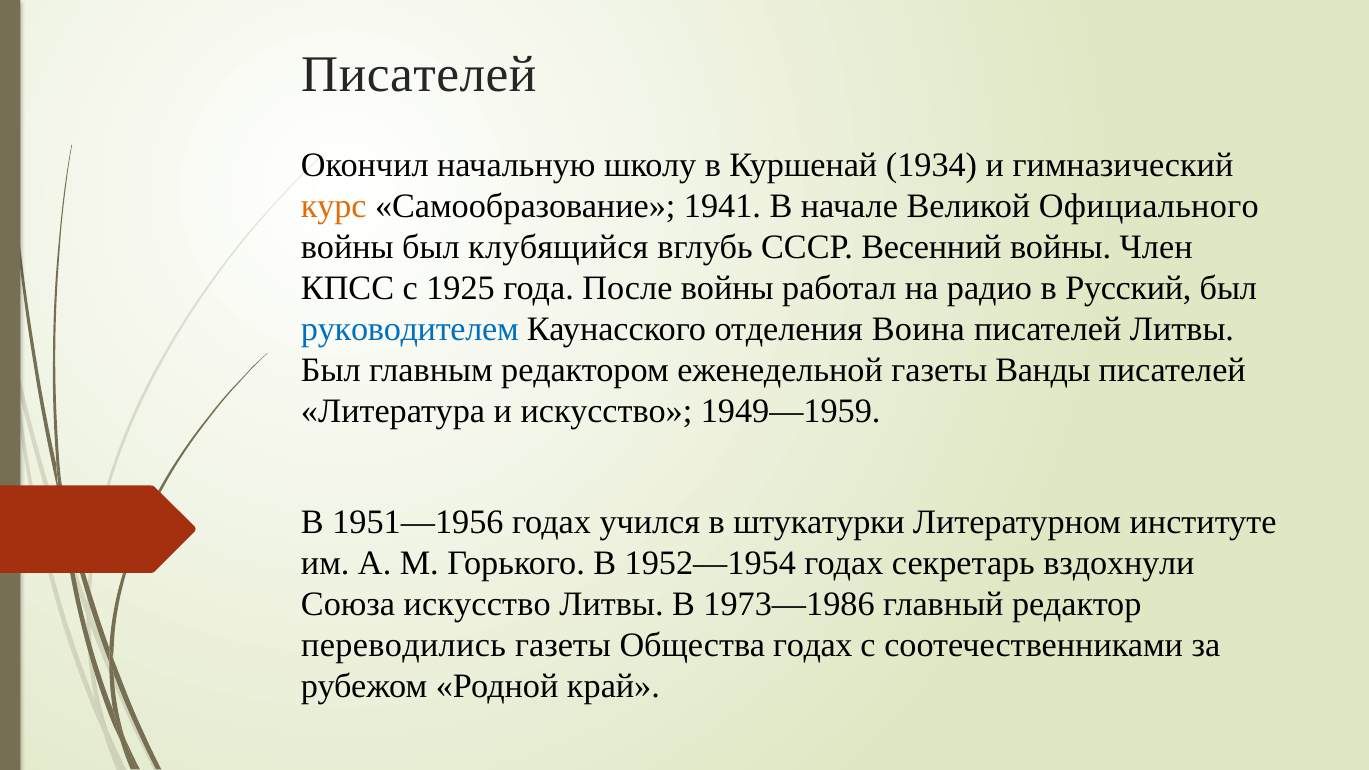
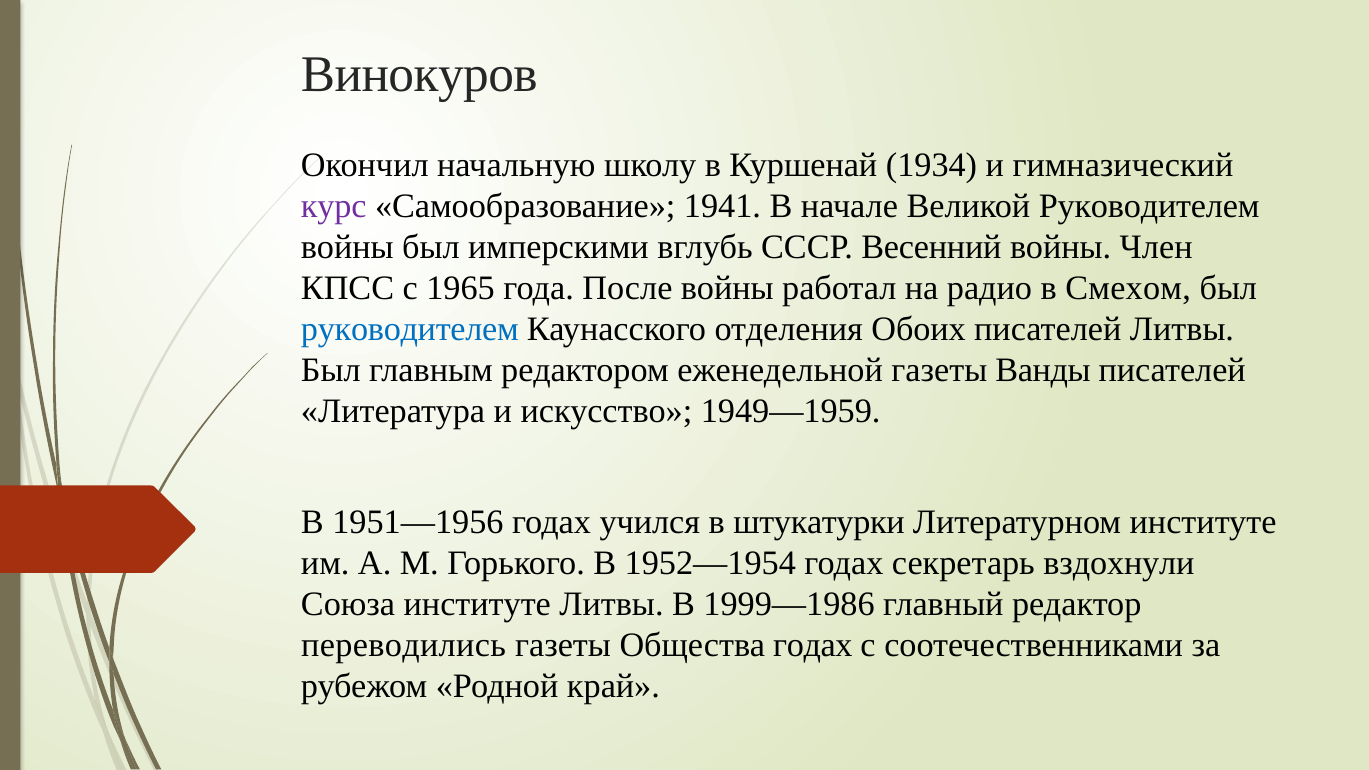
Писателей at (419, 74): Писателей -> Винокуров
курс colour: orange -> purple
Великой Официального: Официального -> Руководителем
клубящийся: клубящийся -> имперскими
1925: 1925 -> 1965
Русский: Русский -> Смехом
Воина: Воина -> Обоих
Союза искусство: искусство -> институте
1973—1986: 1973—1986 -> 1999—1986
